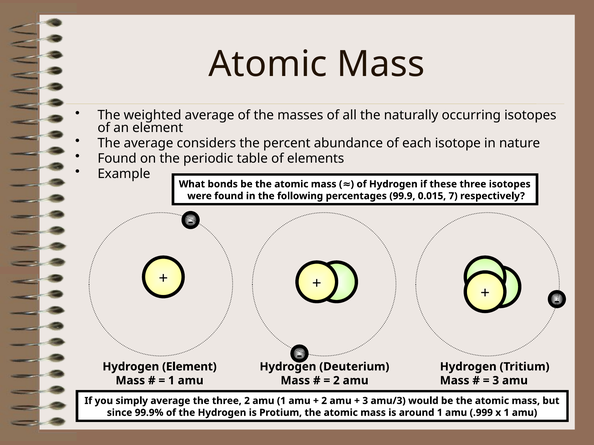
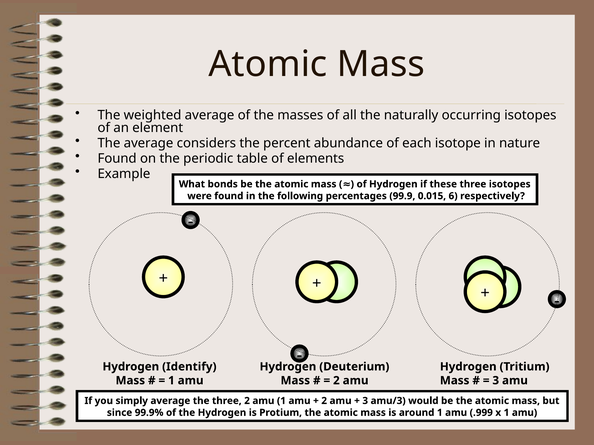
7: 7 -> 6
Hydrogen Element: Element -> Identify
